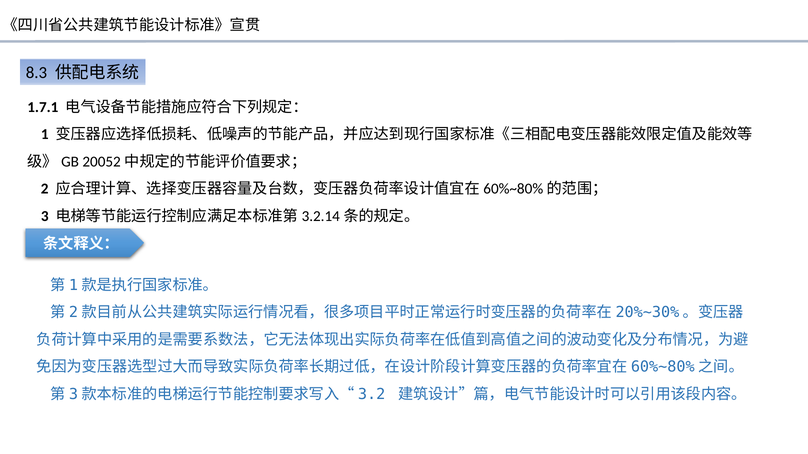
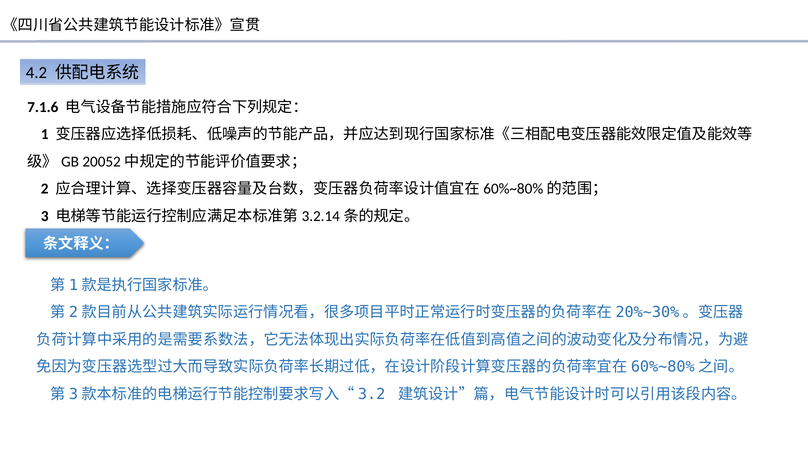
8.3: 8.3 -> 4.2
1.7.1: 1.7.1 -> 7.1.6
